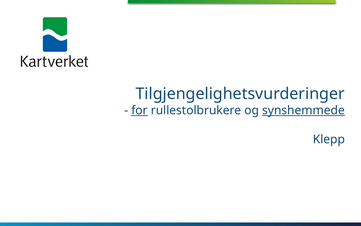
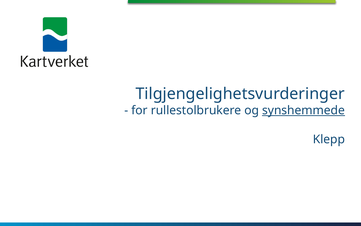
for underline: present -> none
